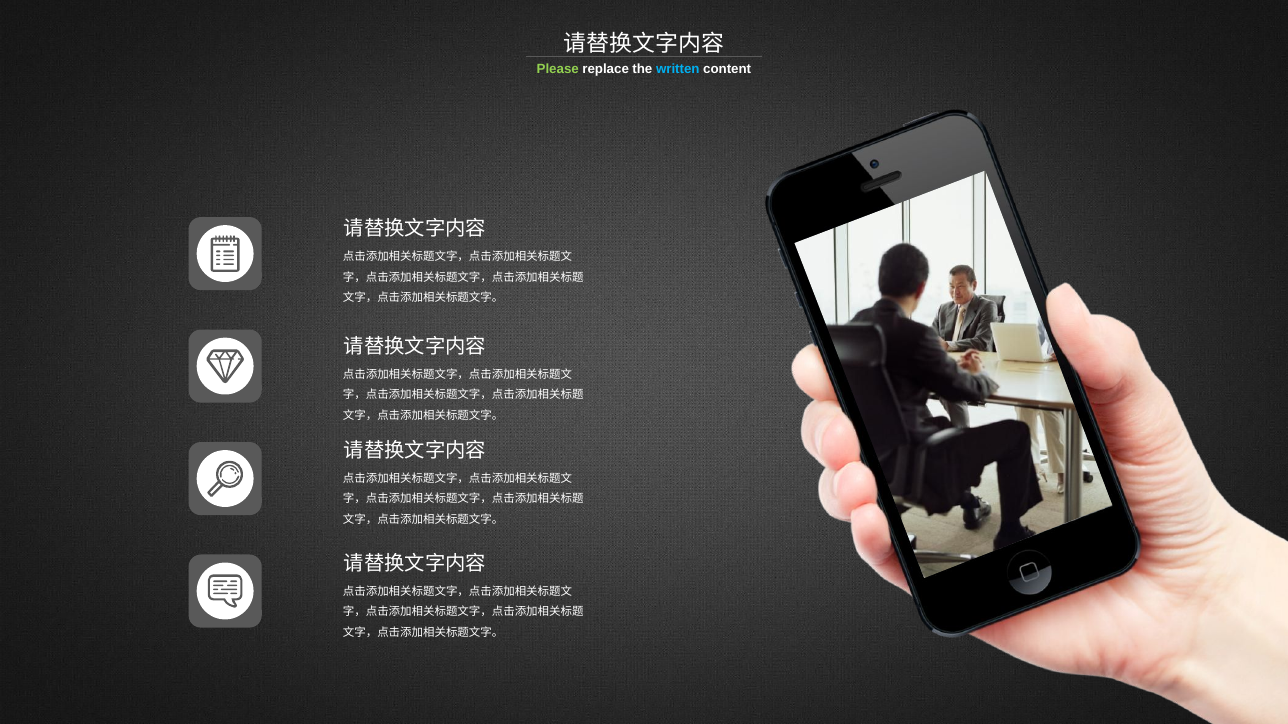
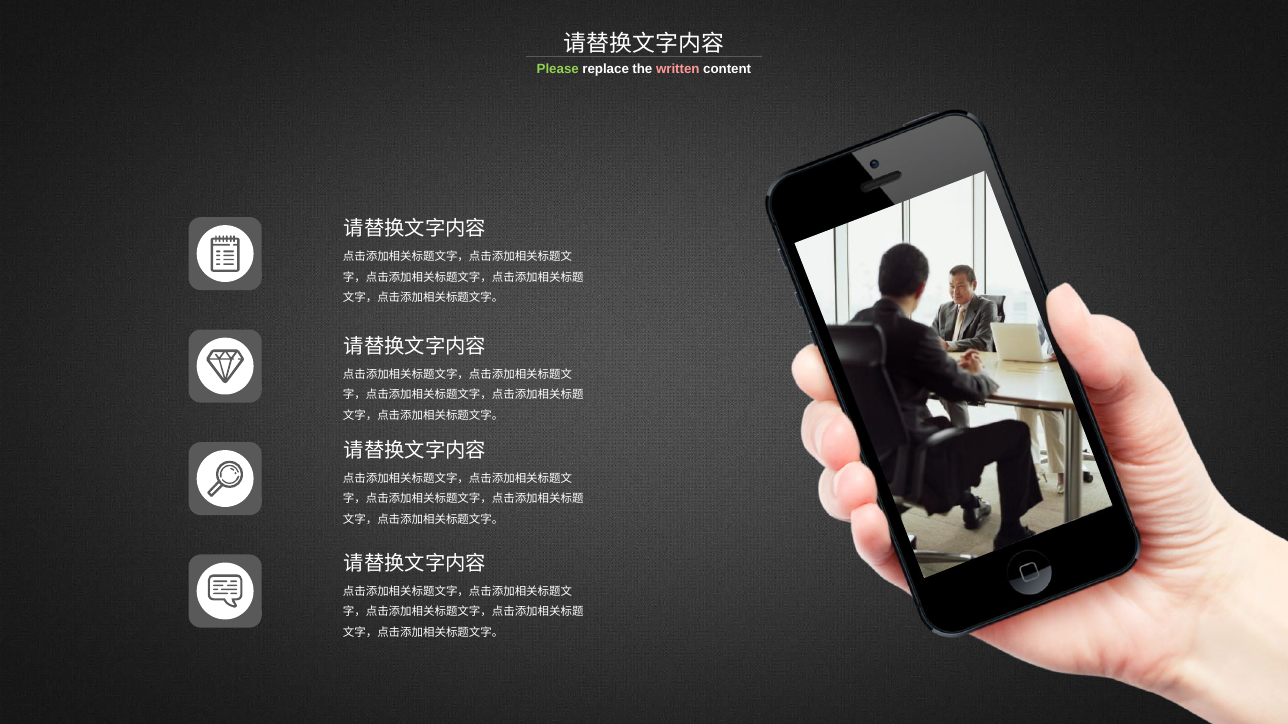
written colour: light blue -> pink
